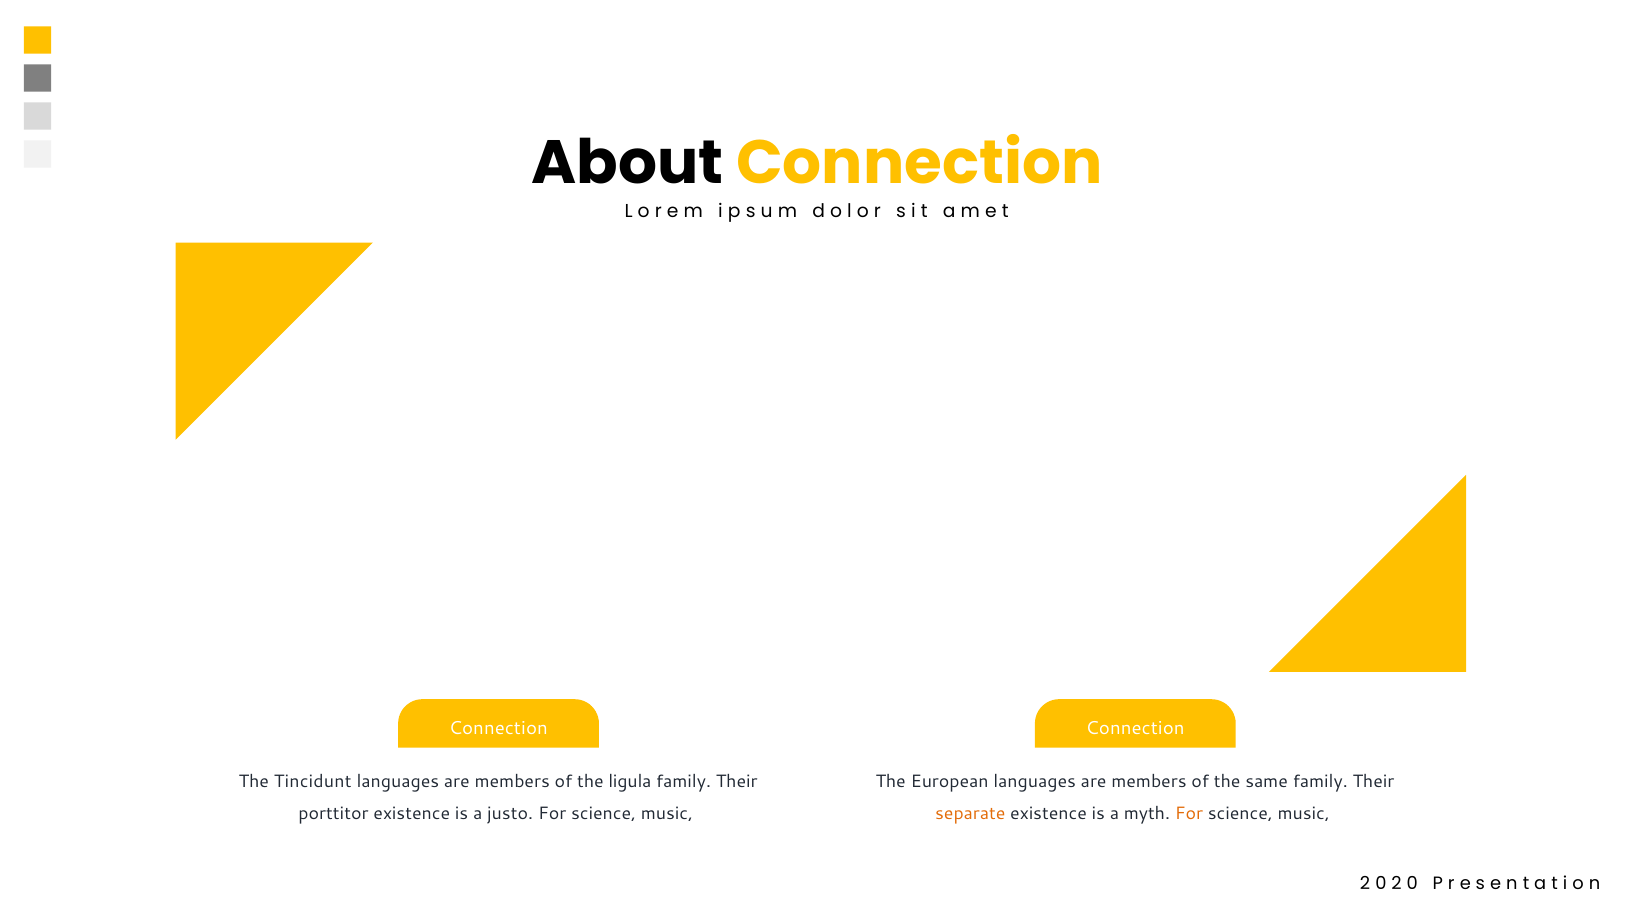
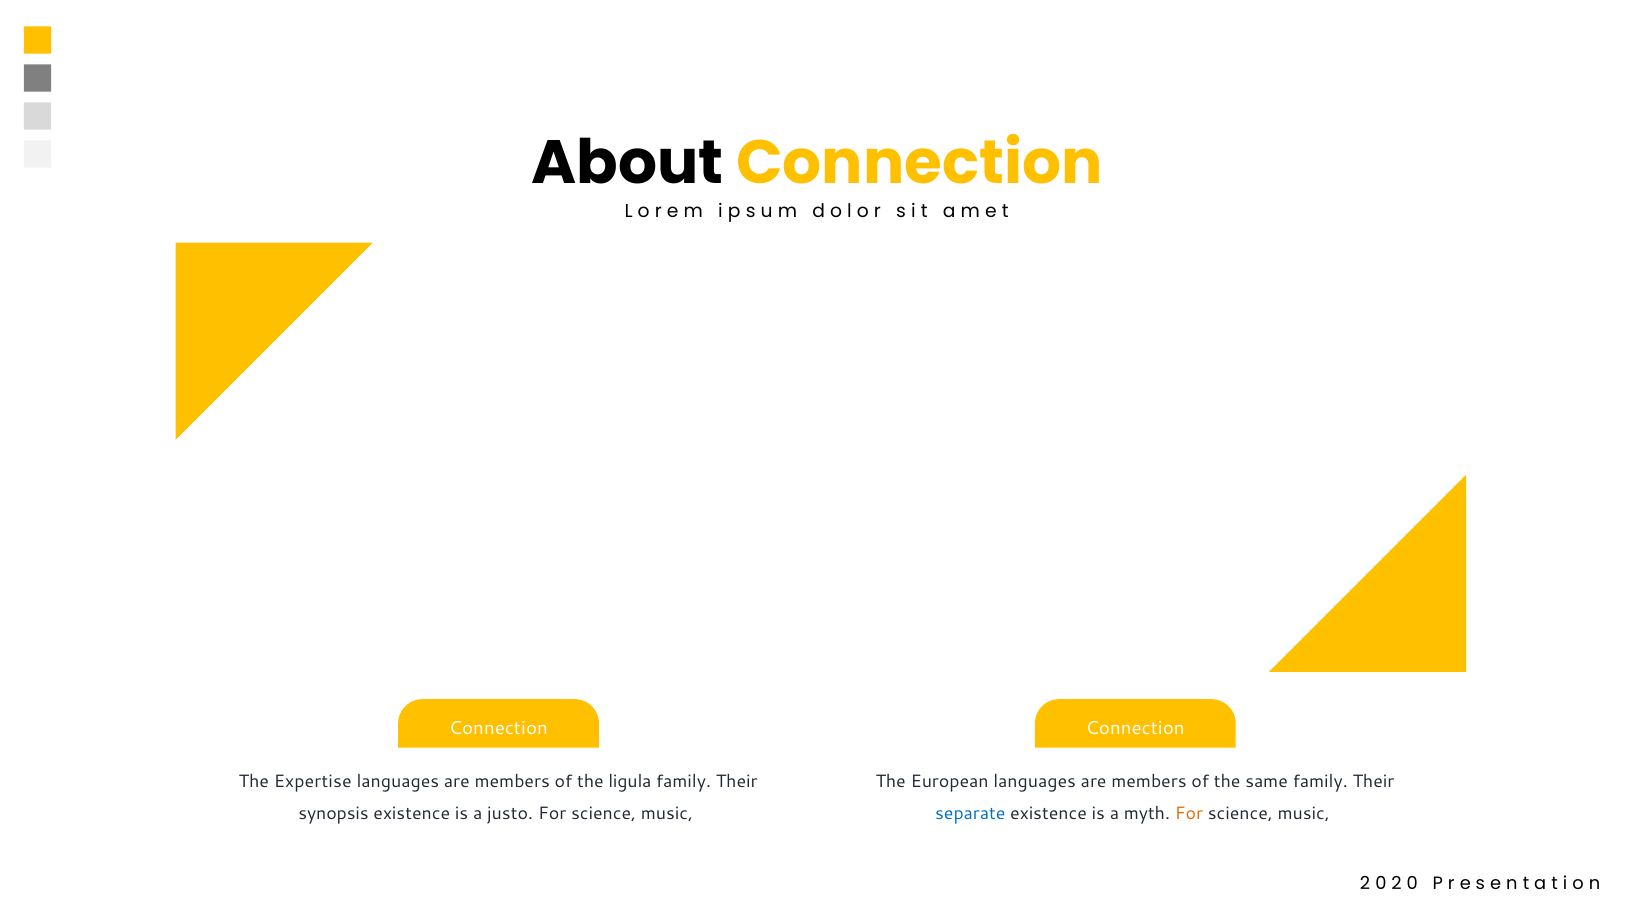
Tincidunt: Tincidunt -> Expertise
porttitor: porttitor -> synopsis
separate colour: orange -> blue
